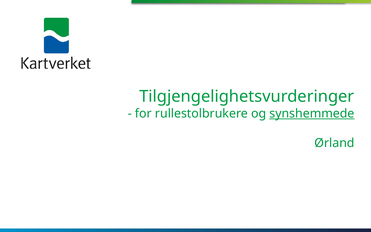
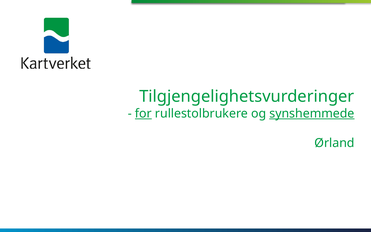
for underline: none -> present
